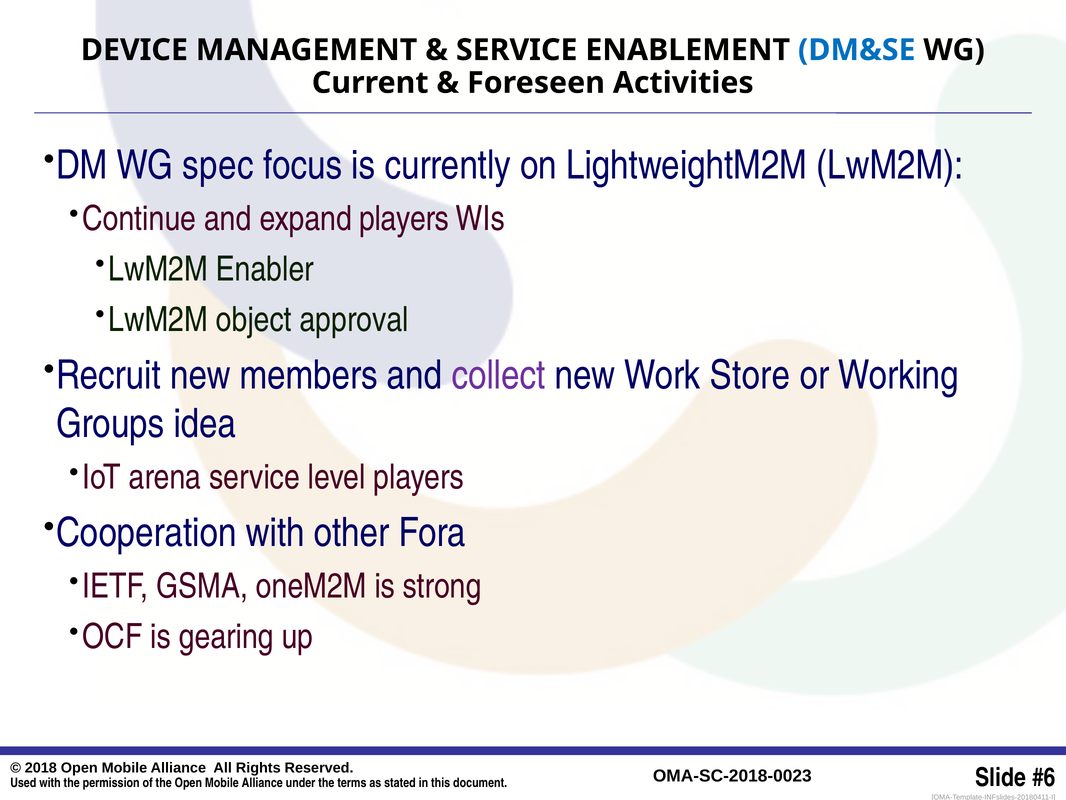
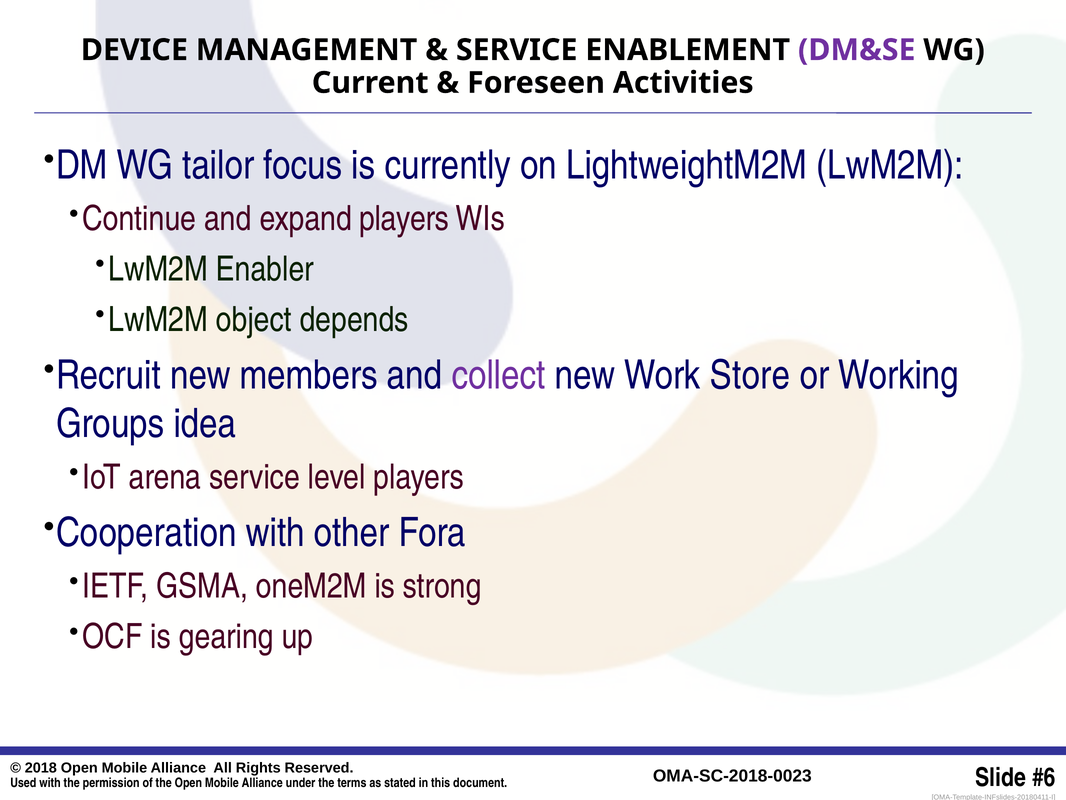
DM&SE colour: blue -> purple
spec: spec -> tailor
approval: approval -> depends
